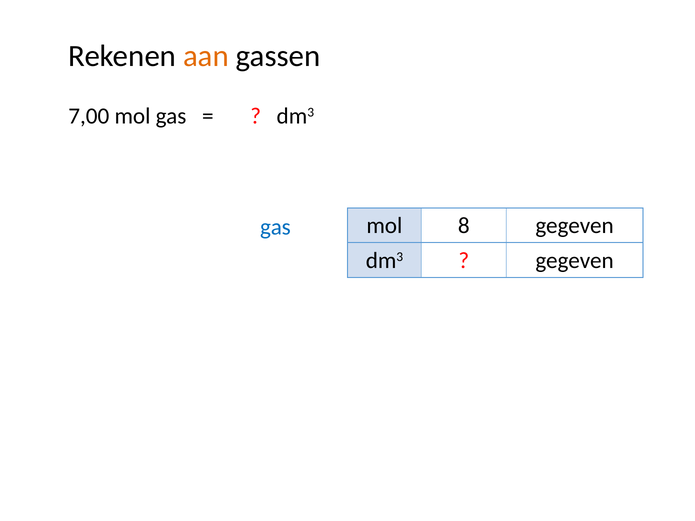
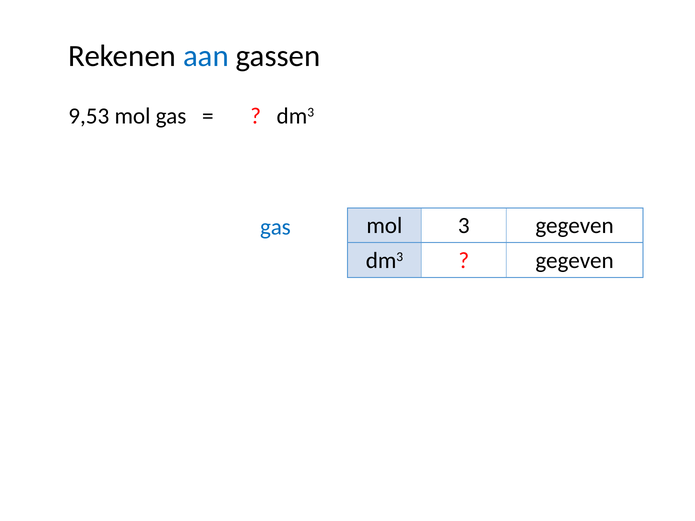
aan colour: orange -> blue
7,00: 7,00 -> 9,53
8: 8 -> 3
